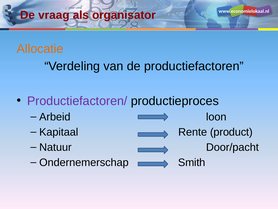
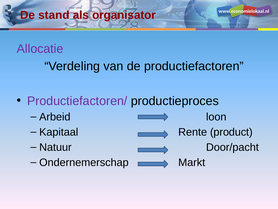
vraag: vraag -> stand
Allocatie colour: orange -> purple
Smith: Smith -> Markt
